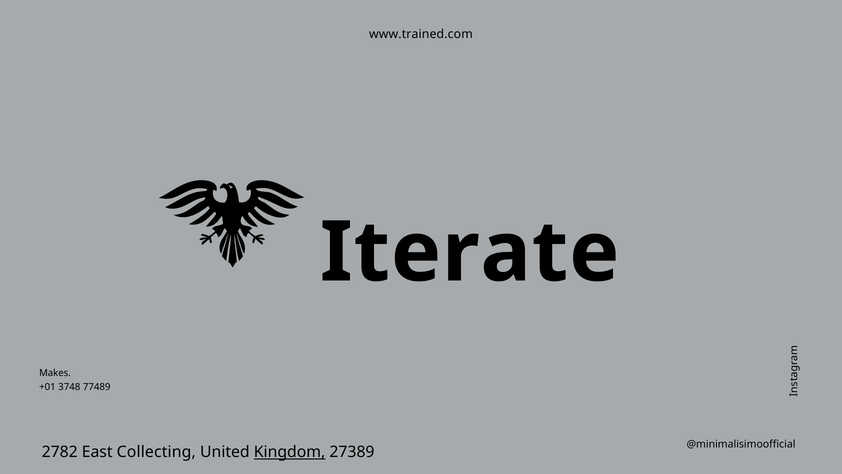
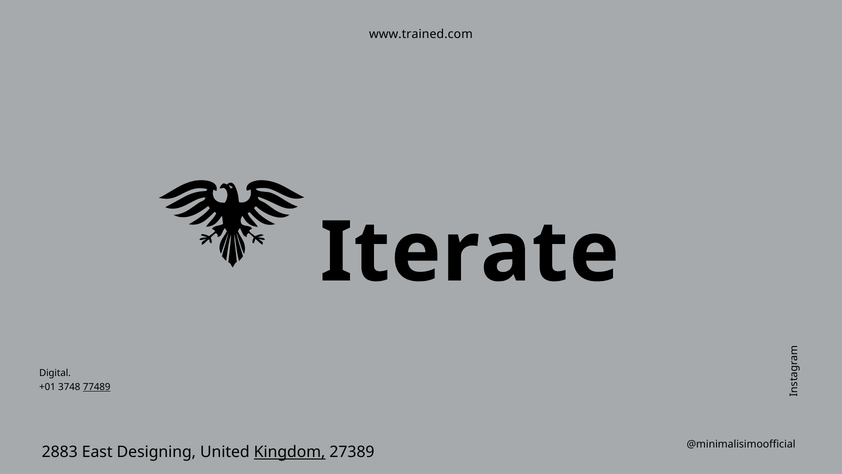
Makes: Makes -> Digital
77489 underline: none -> present
2782: 2782 -> 2883
Collecting: Collecting -> Designing
